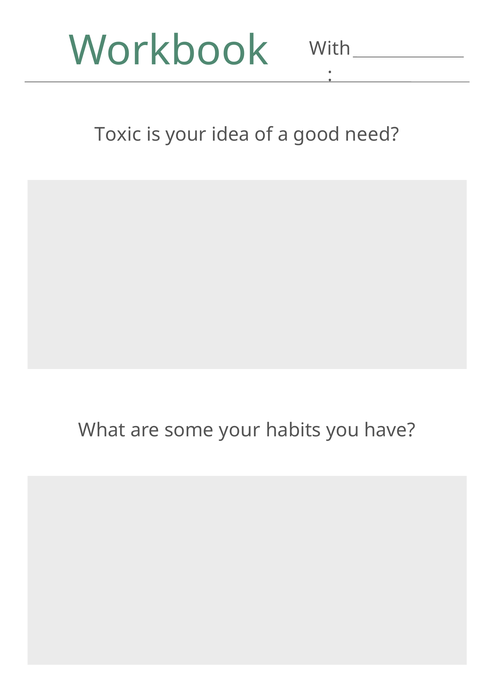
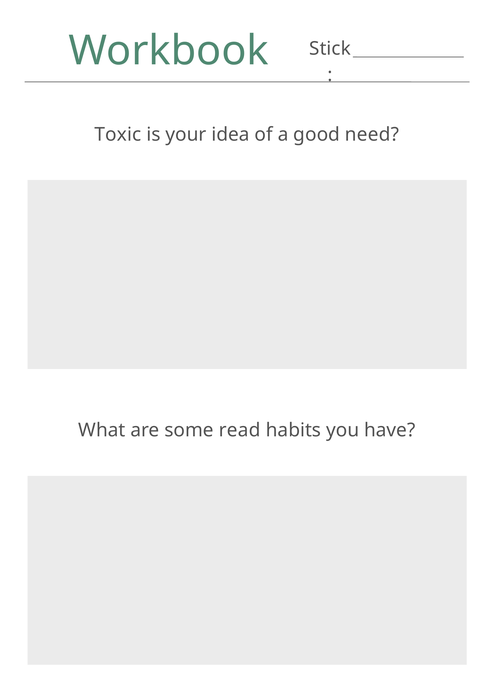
With: With -> Stick
some your: your -> read
